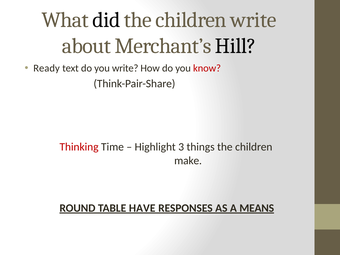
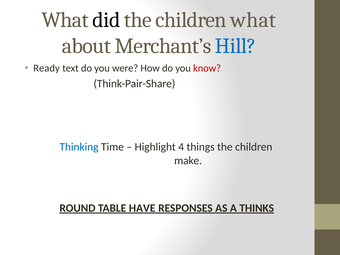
children write: write -> what
Hill colour: black -> blue
you write: write -> were
Thinking colour: red -> blue
3: 3 -> 4
MEANS: MEANS -> THINKS
